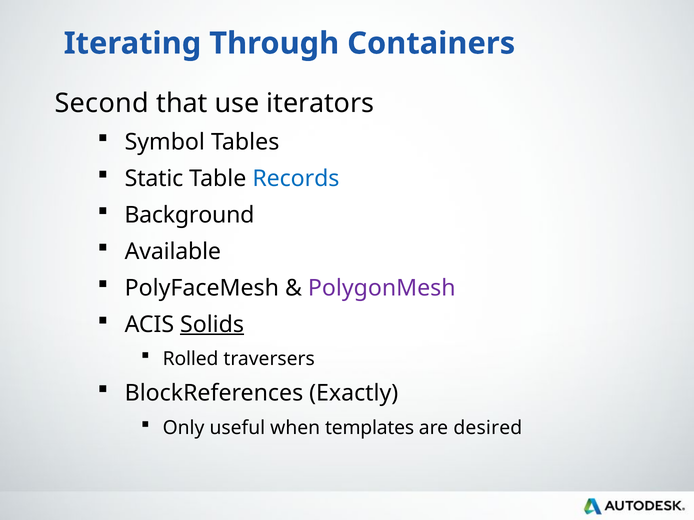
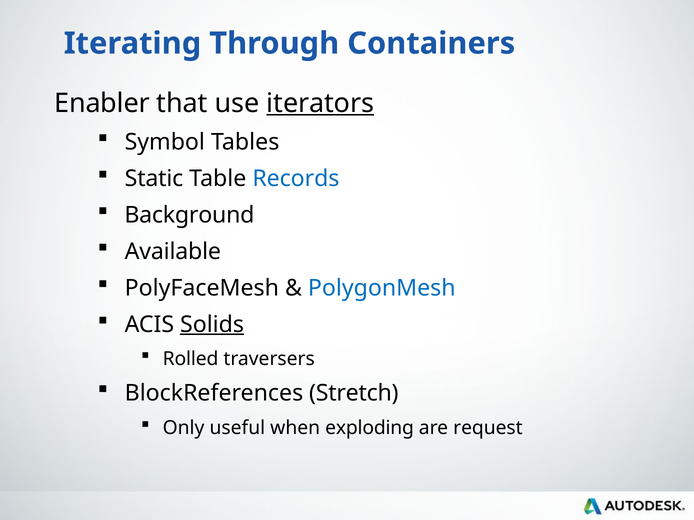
Second: Second -> Enabler
iterators underline: none -> present
PolygonMesh colour: purple -> blue
Exactly: Exactly -> Stretch
templates: templates -> exploding
desired: desired -> request
